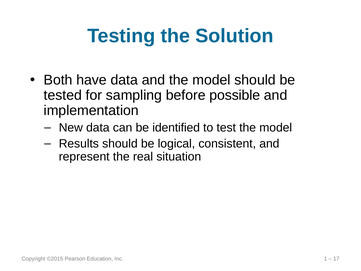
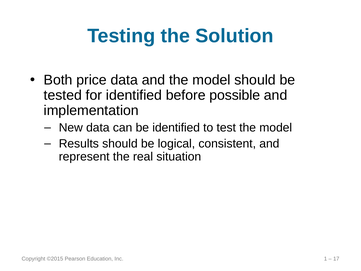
have: have -> price
for sampling: sampling -> identified
